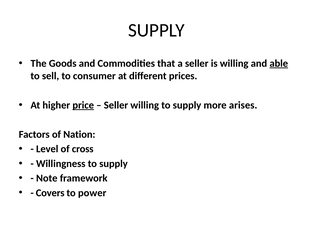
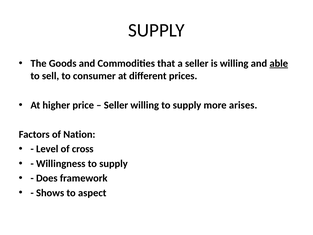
price underline: present -> none
Note: Note -> Does
Covers: Covers -> Shows
power: power -> aspect
